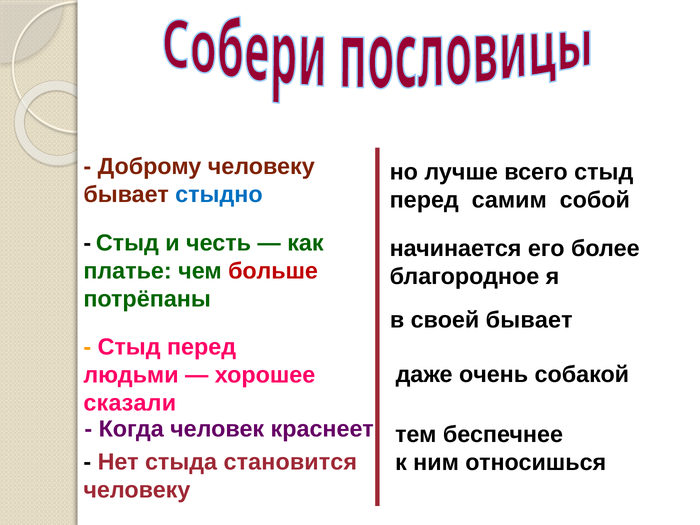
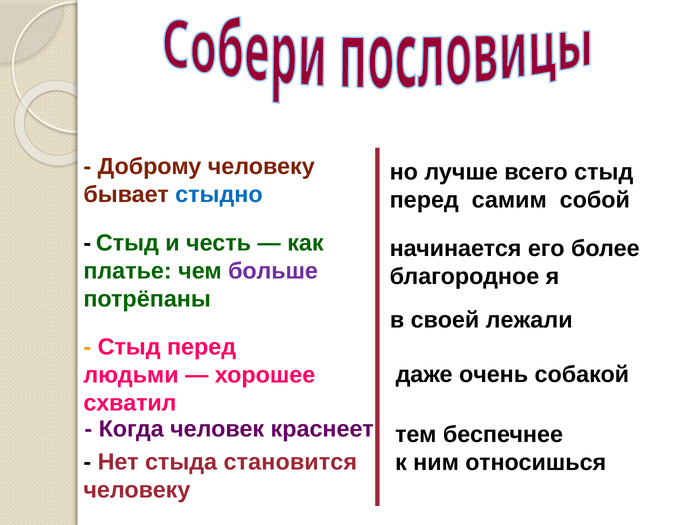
больше colour: red -> purple
своей бывает: бывает -> лежали
сказали: сказали -> схватил
